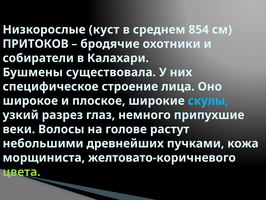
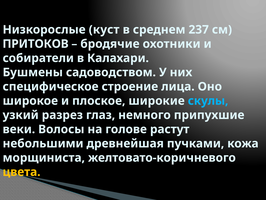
854: 854 -> 237
существовала: существовала -> садоводством
древнейших: древнейших -> древнейшая
цвета colour: light green -> yellow
